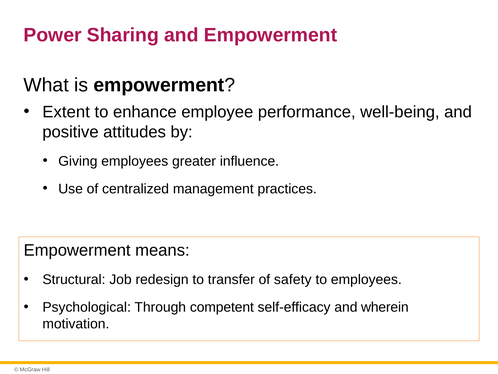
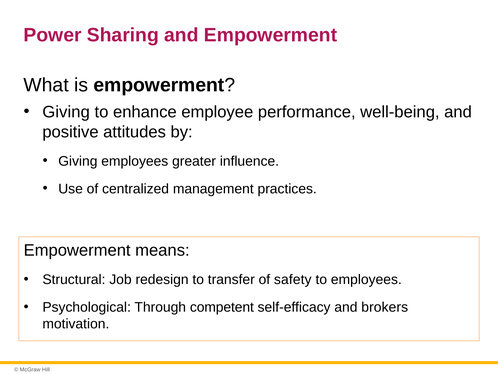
Extent at (66, 112): Extent -> Giving
wherein: wherein -> brokers
